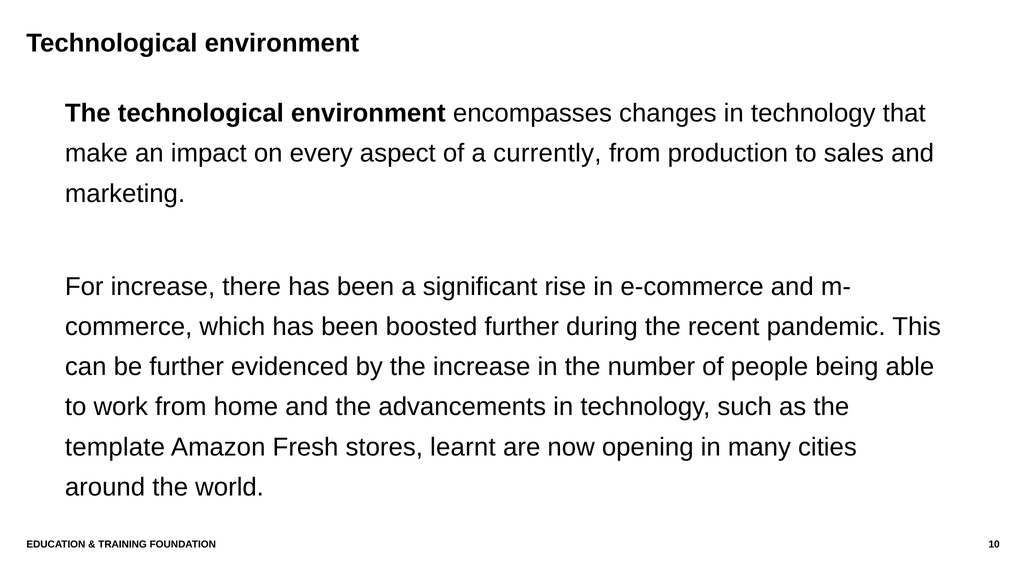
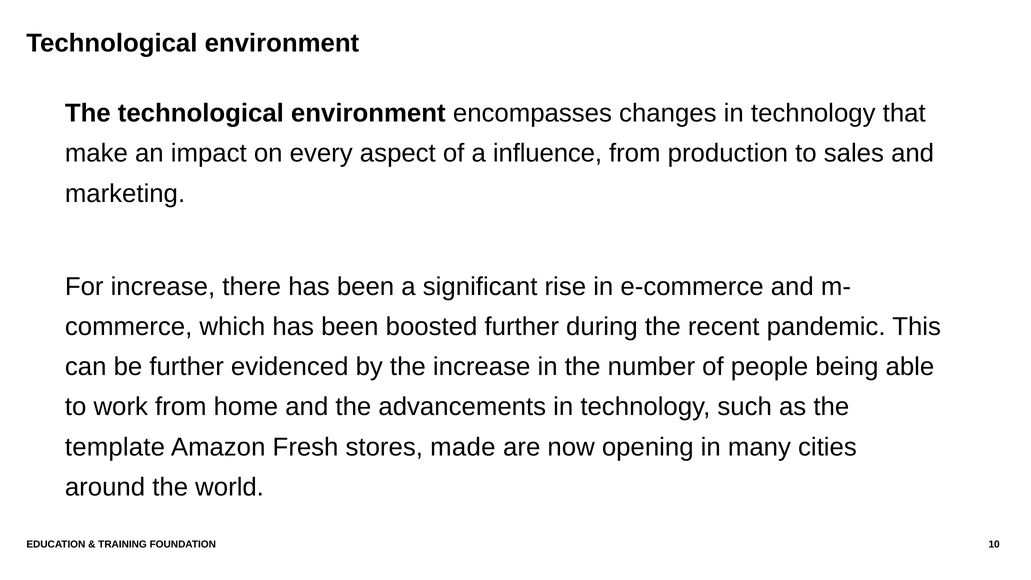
currently: currently -> influence
learnt: learnt -> made
